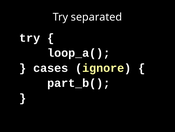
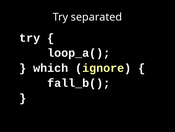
cases: cases -> which
part_b(: part_b( -> fall_b(
